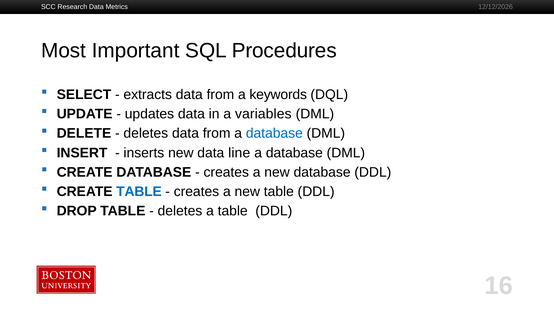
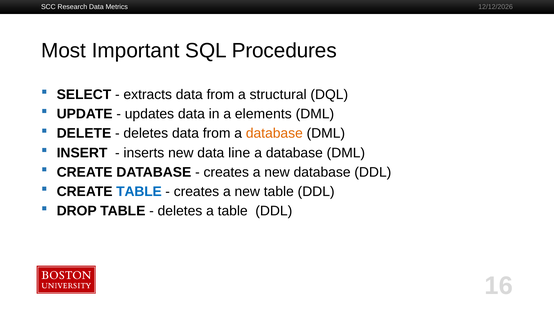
keywords: keywords -> structural
variables: variables -> elements
database at (274, 133) colour: blue -> orange
